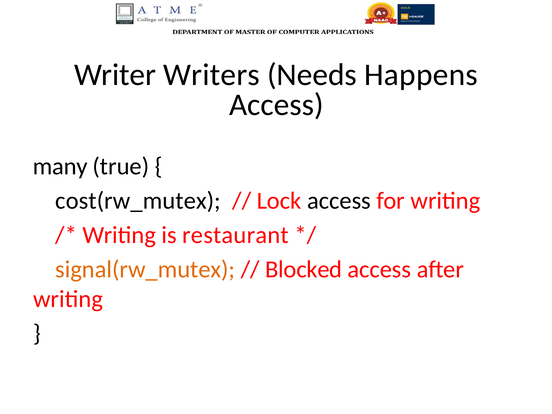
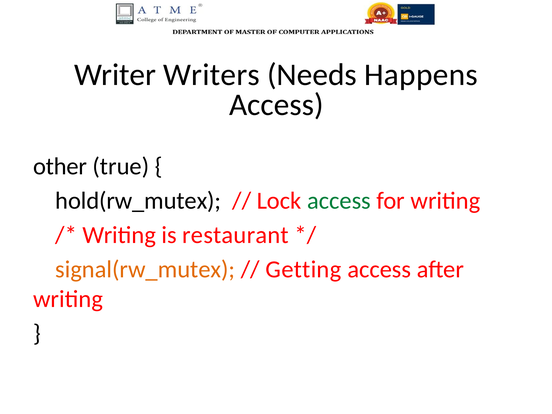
many: many -> other
cost(rw_mutex: cost(rw_mutex -> hold(rw_mutex
access at (339, 201) colour: black -> green
Blocked: Blocked -> Getting
